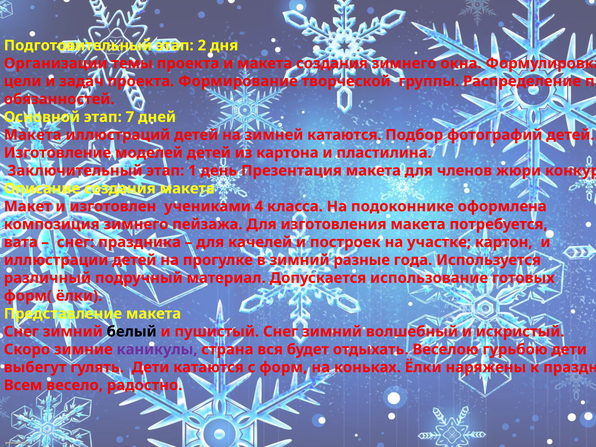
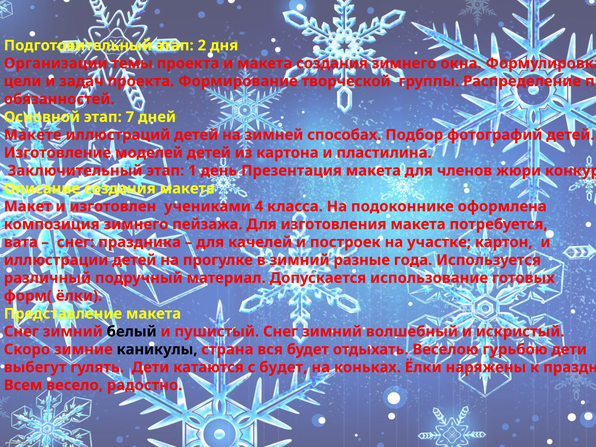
Макета at (33, 135): Макета -> Макете
зимней катаются: катаются -> способах
каникулы colour: purple -> black
с форм: форм -> будет
